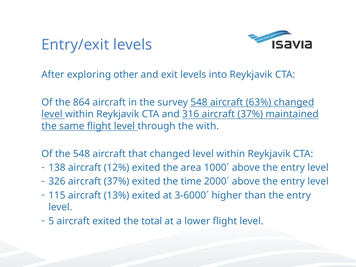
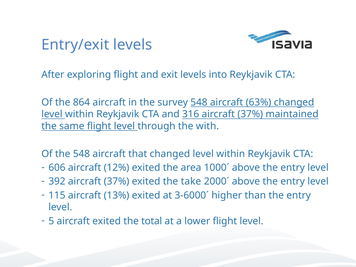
exploring other: other -> flight
138: 138 -> 606
326: 326 -> 392
time: time -> take
